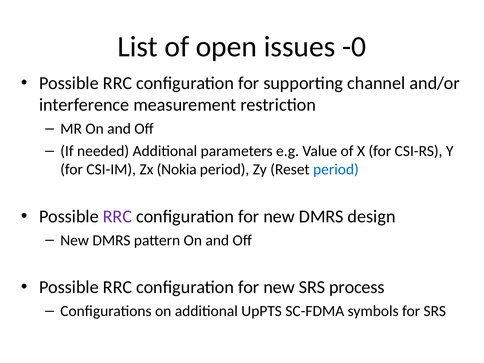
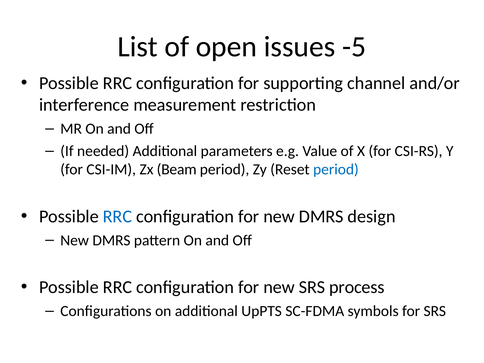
-0: -0 -> -5
Nokia: Nokia -> Beam
RRC at (117, 217) colour: purple -> blue
